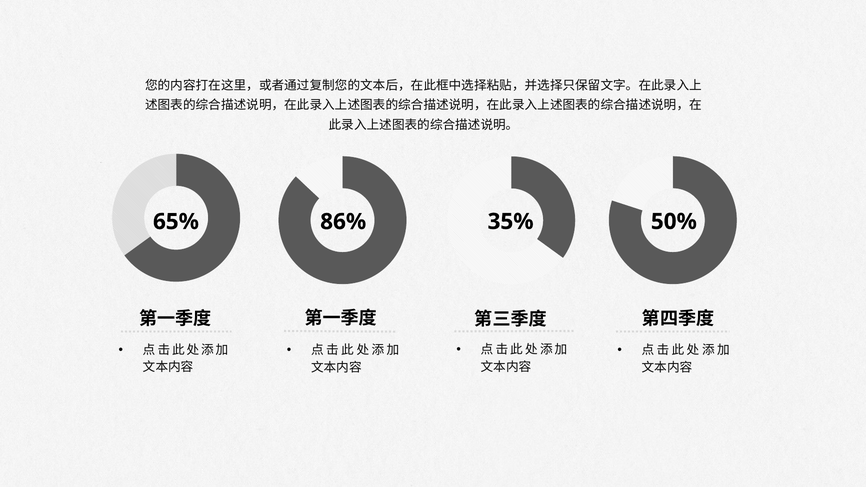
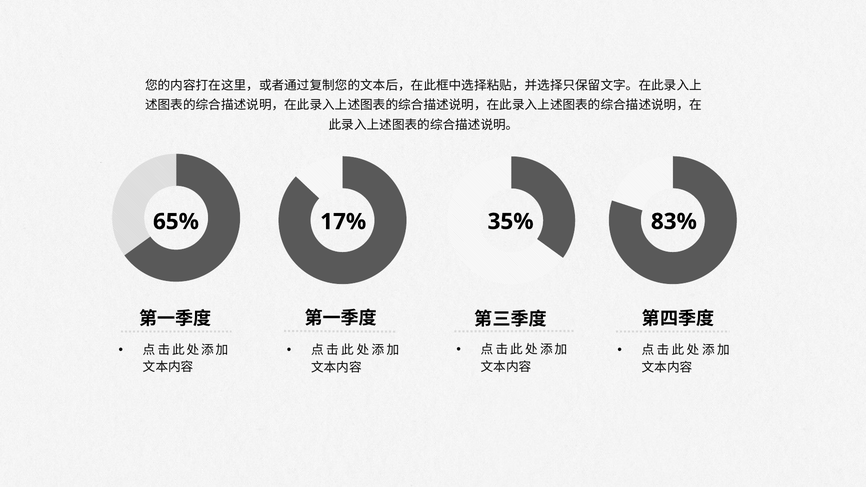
86%: 86% -> 17%
50%: 50% -> 83%
